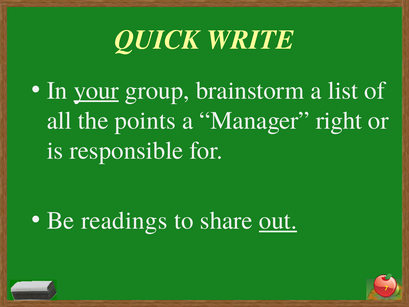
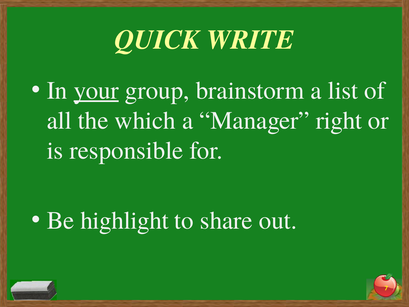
points: points -> which
readings: readings -> highlight
out underline: present -> none
